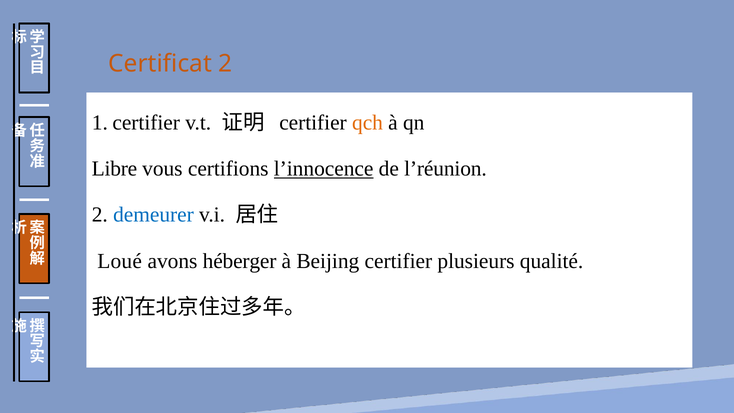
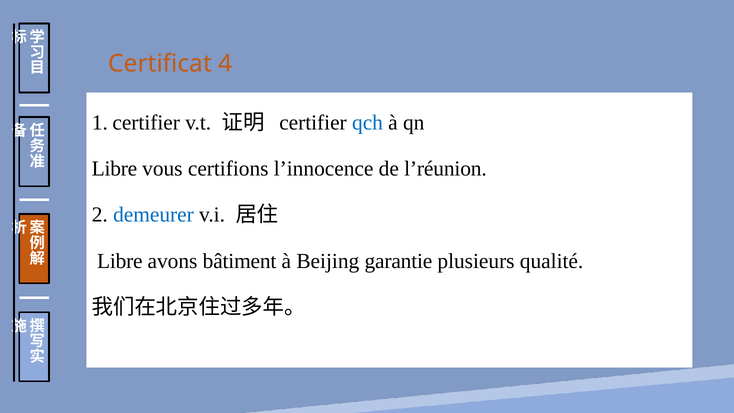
Certificat 2: 2 -> 4
qch colour: orange -> blue
l’innocence underline: present -> none
Loué at (120, 261): Loué -> Libre
héberger: héberger -> bâtiment
Beijing certifier: certifier -> garantie
